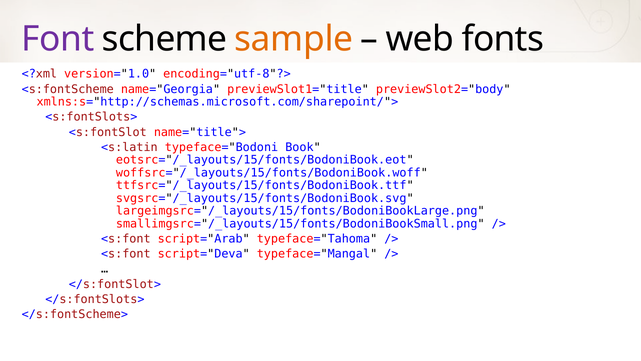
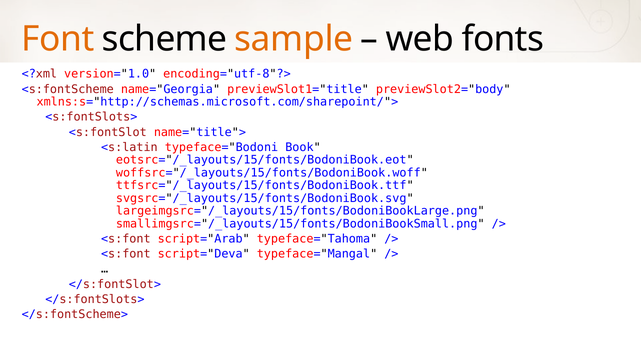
Font colour: purple -> orange
